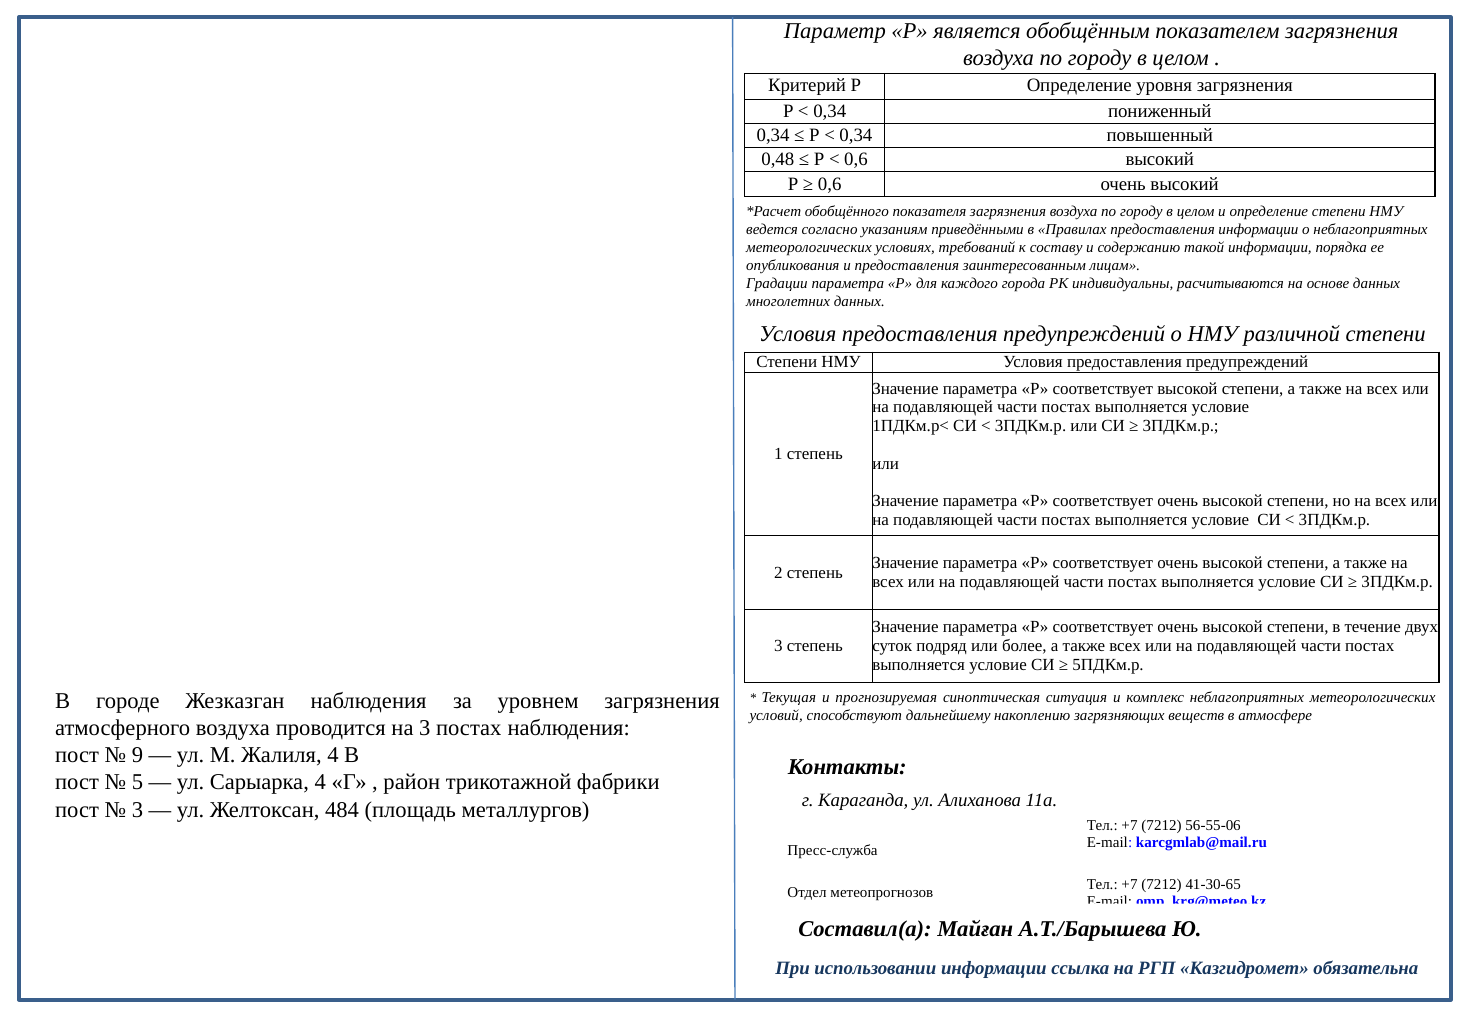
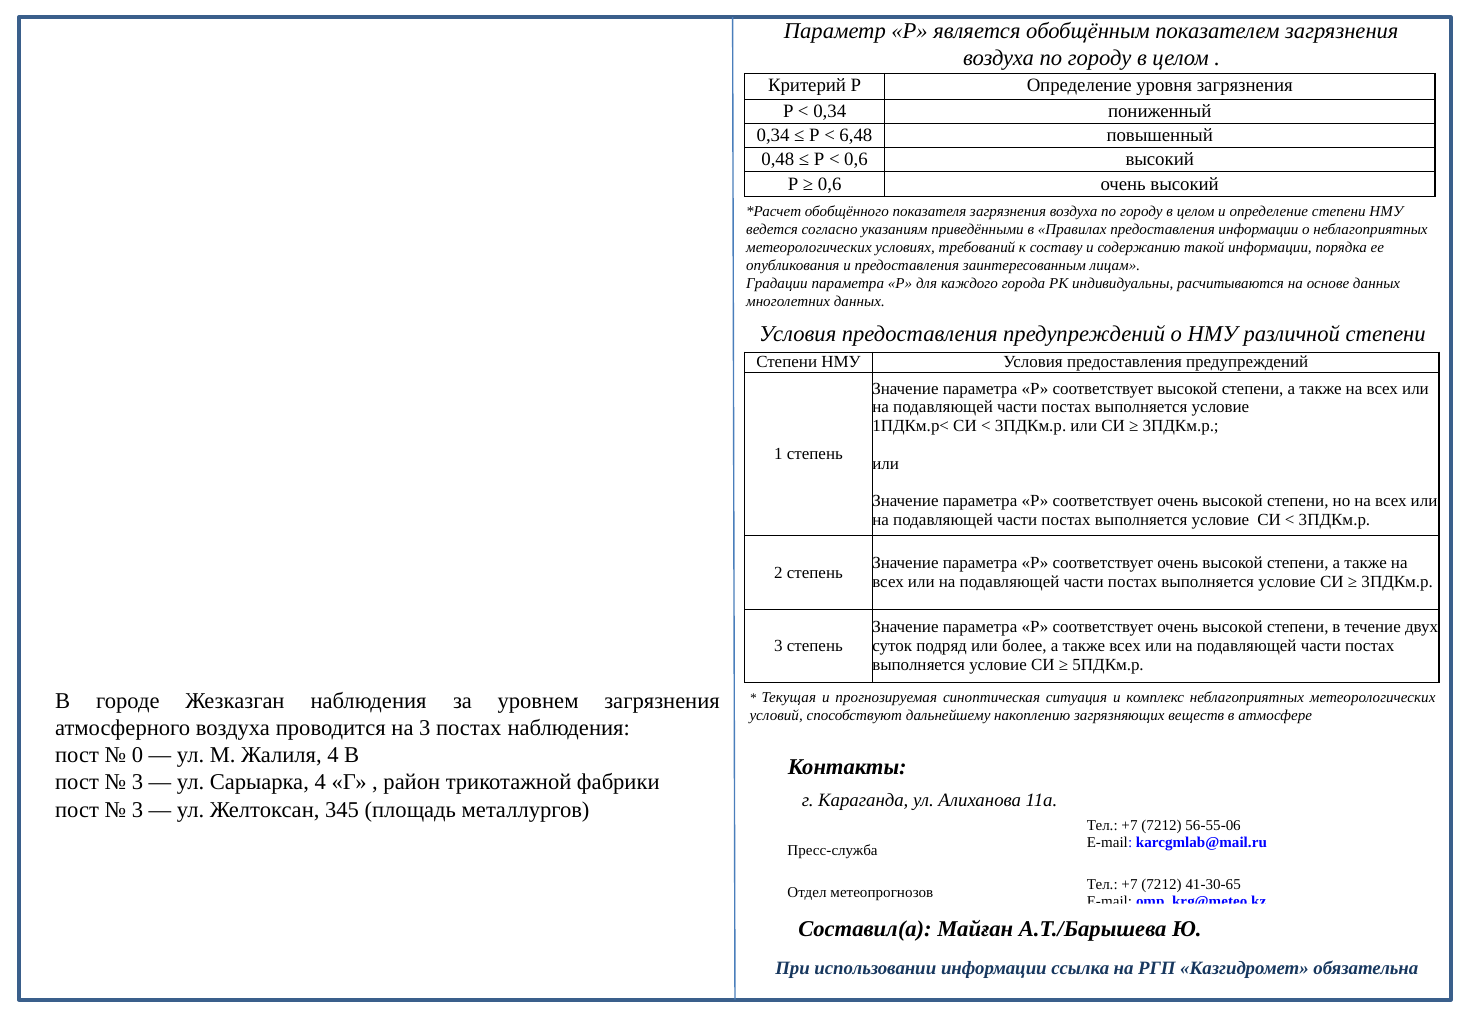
0,34 at (856, 135): 0,34 -> 6,48
9: 9 -> 0
5 at (137, 783): 5 -> 3
484: 484 -> 345
